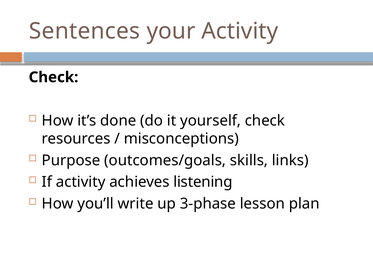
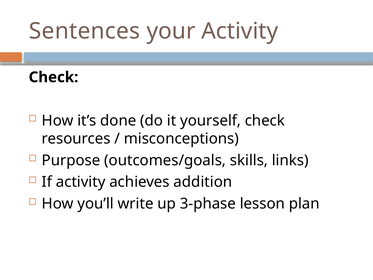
listening: listening -> addition
